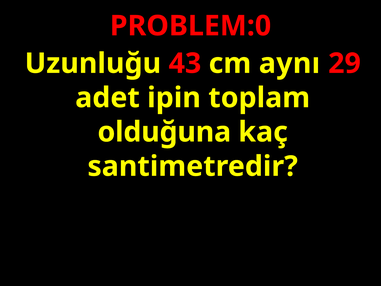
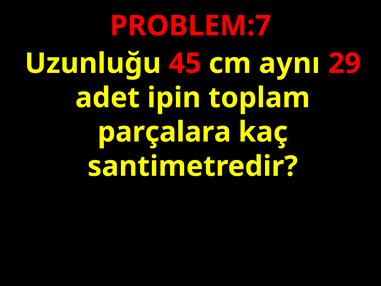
PROBLEM:0: PROBLEM:0 -> PROBLEM:7
43: 43 -> 45
olduğuna: olduğuna -> parçalara
